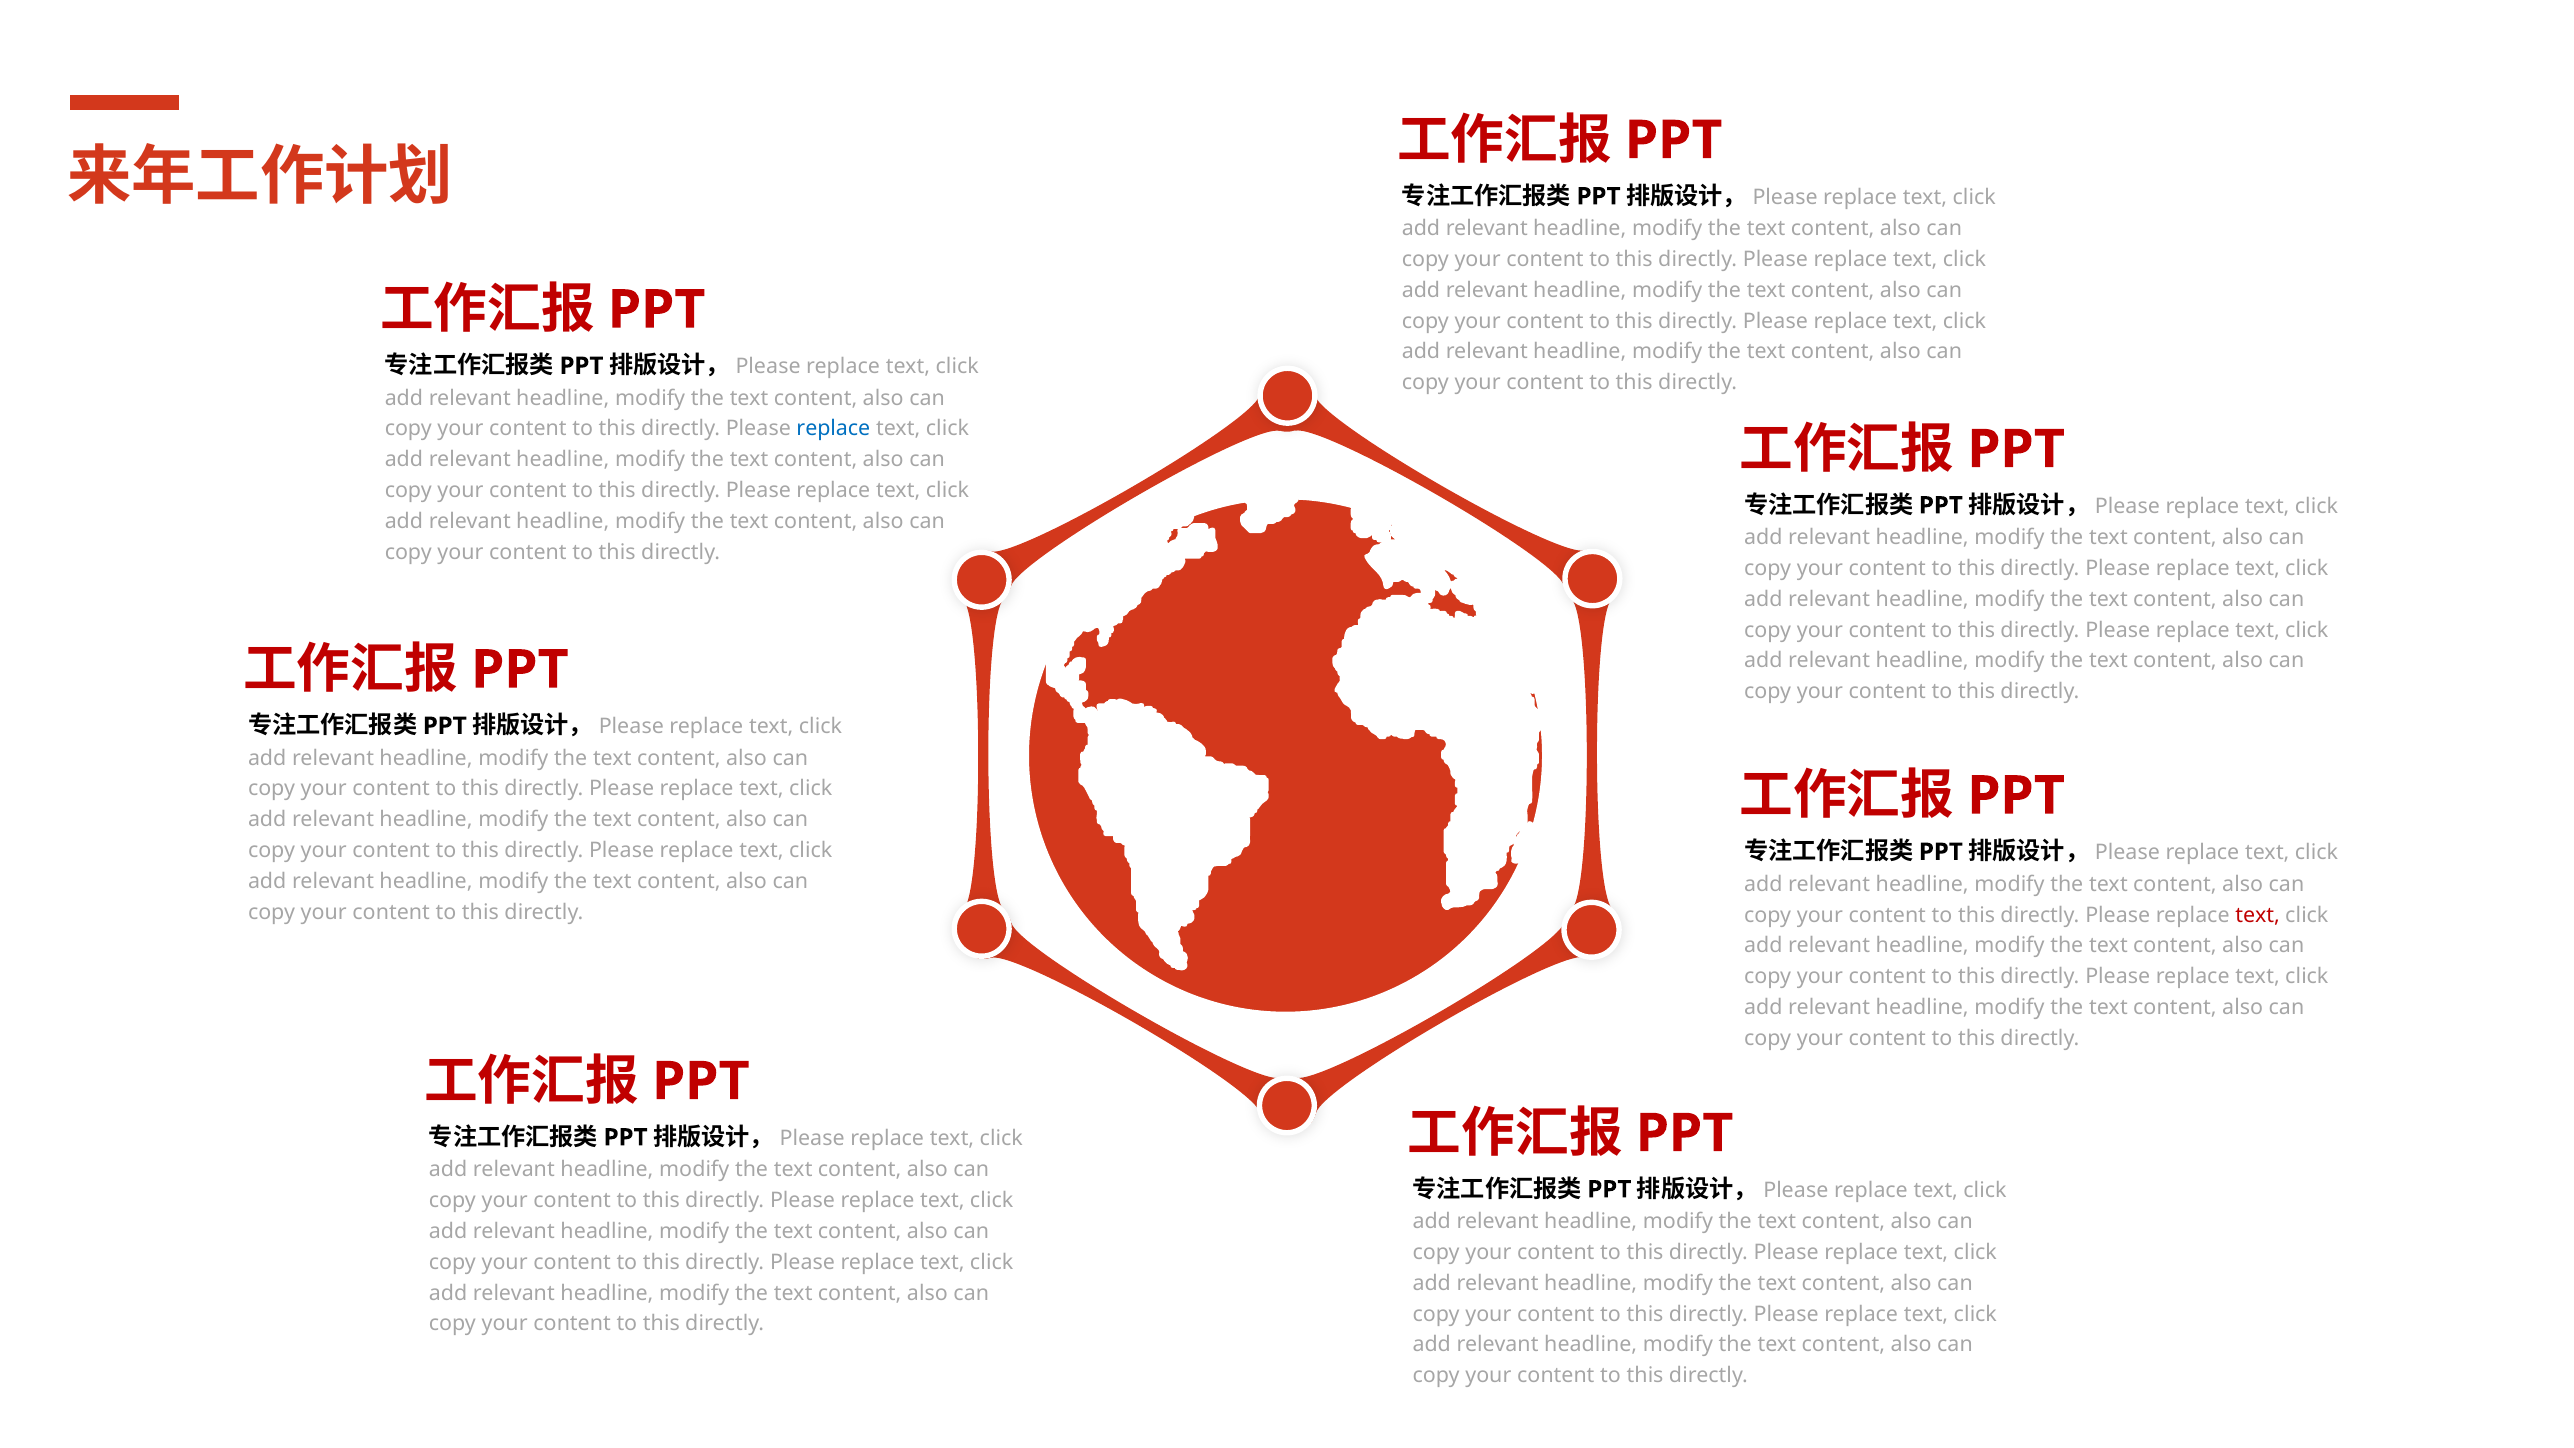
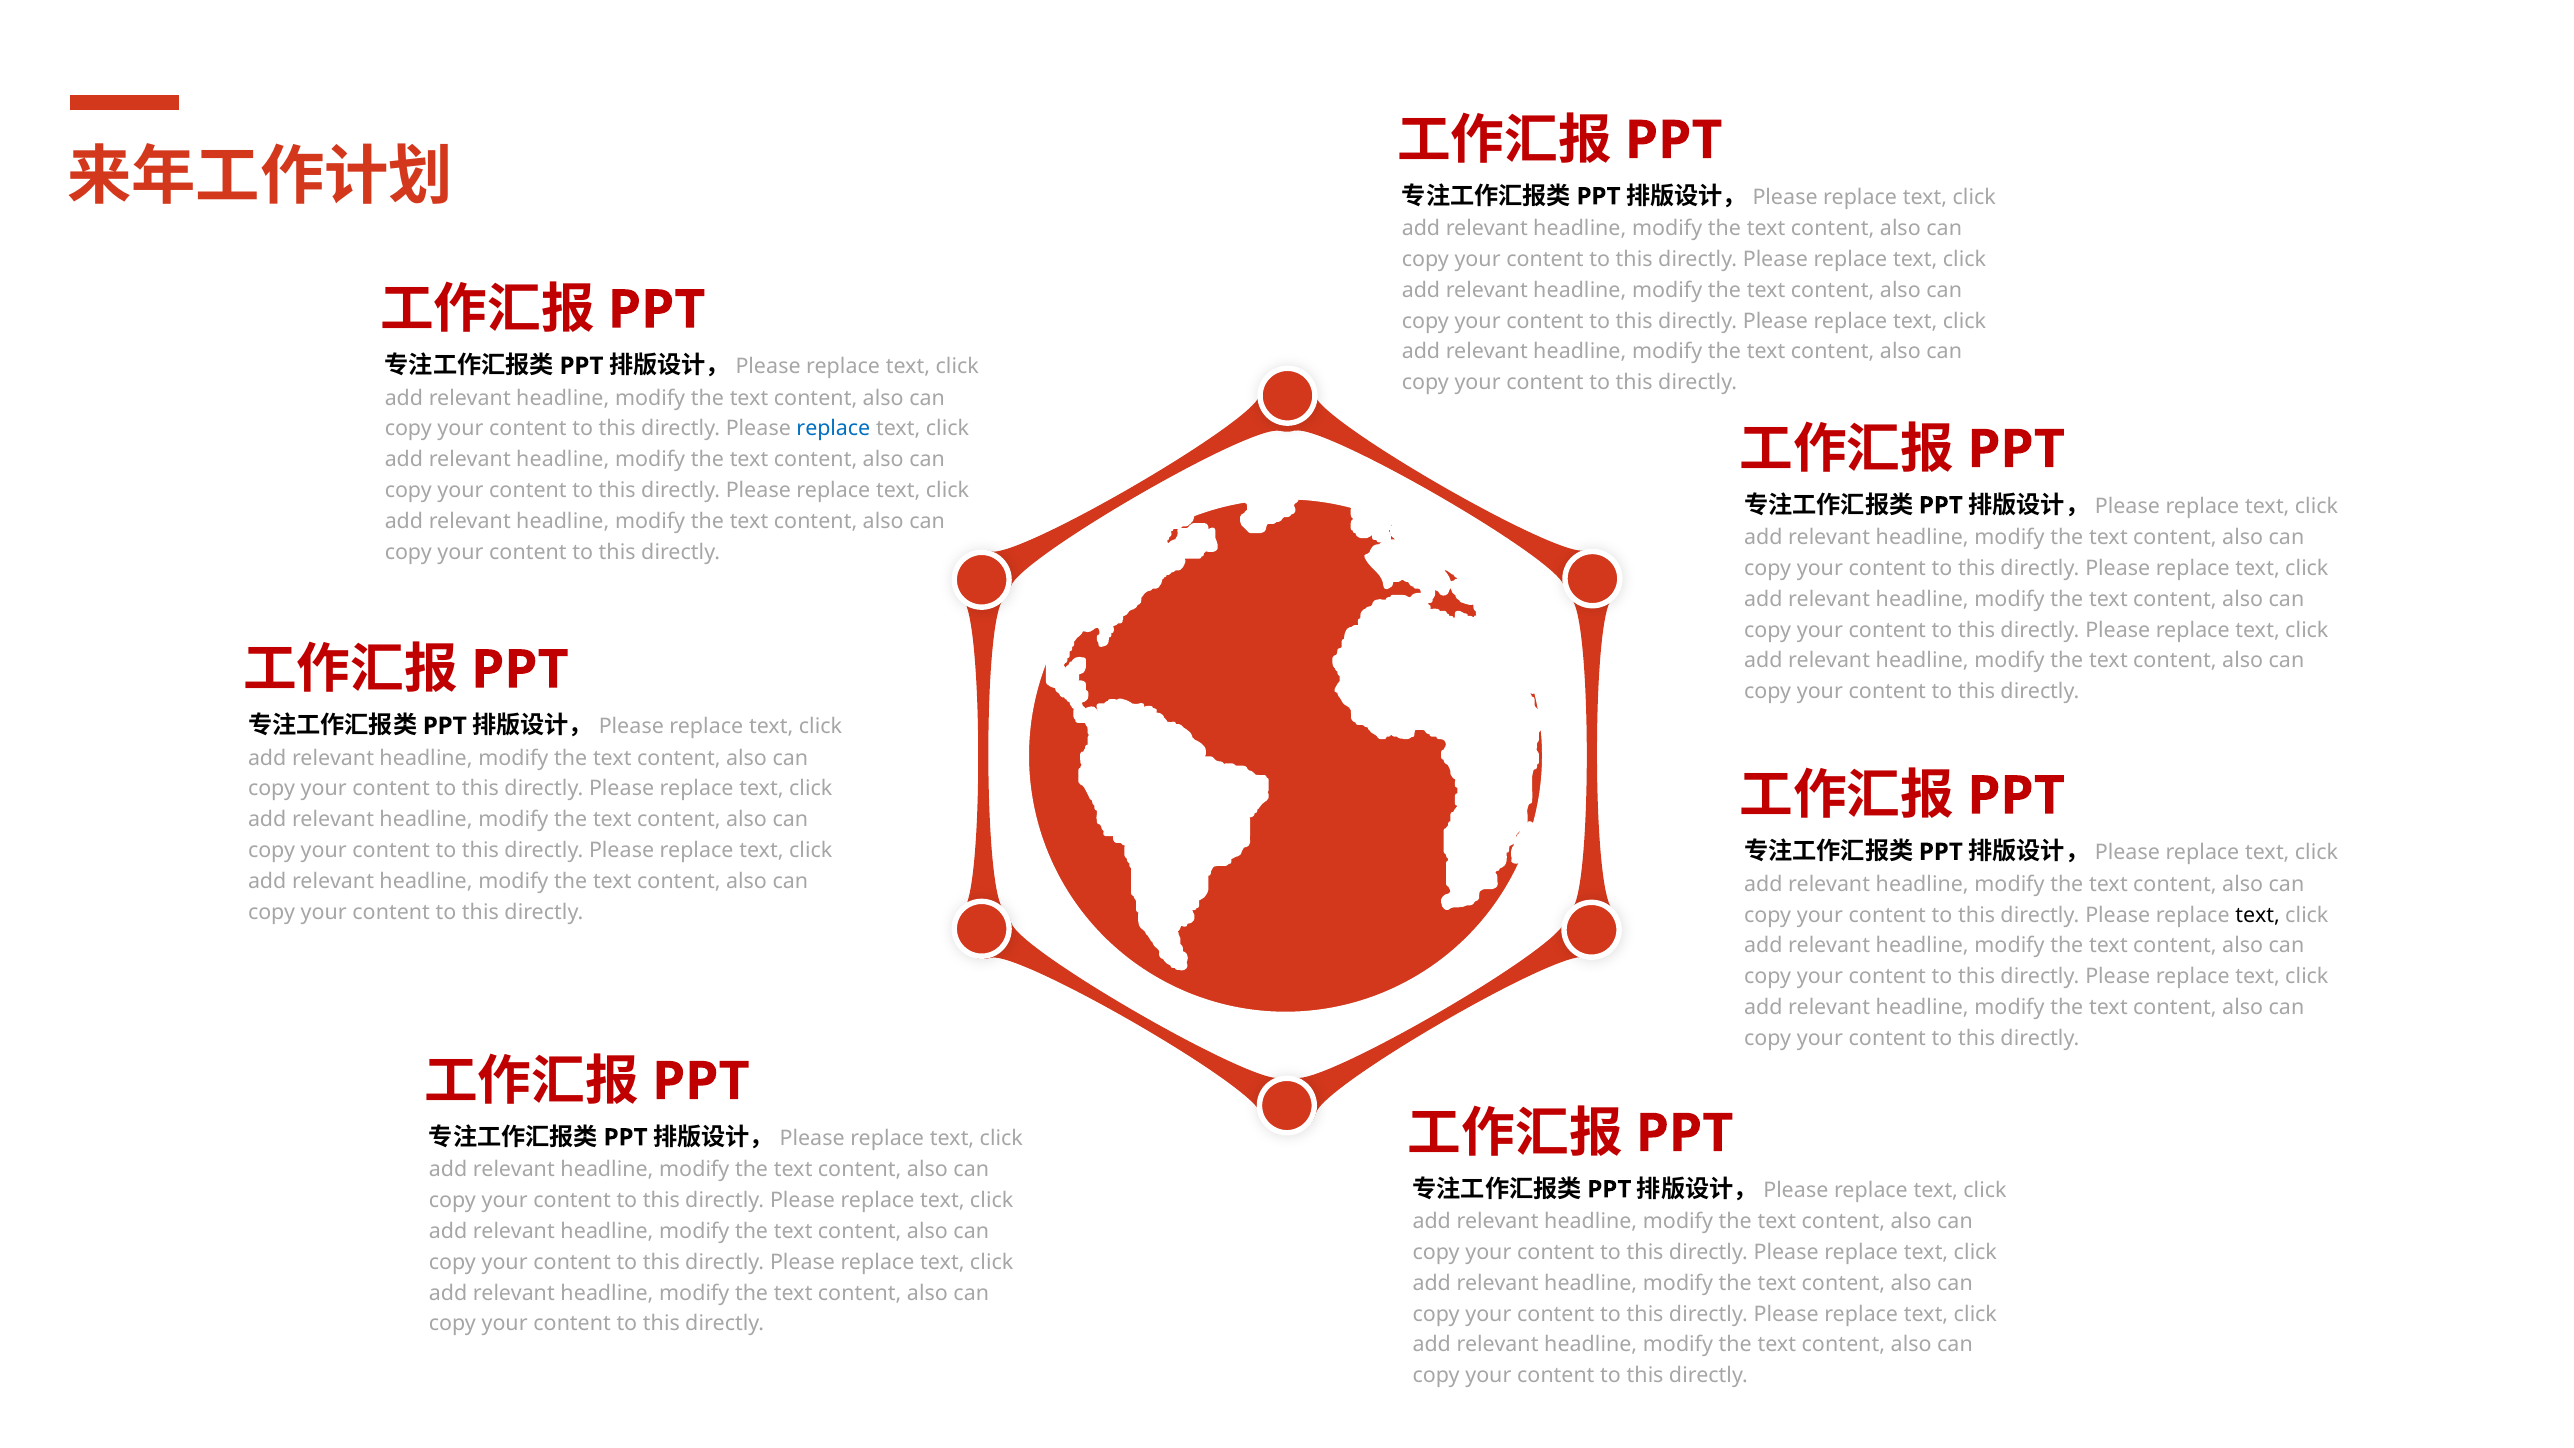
text at (2258, 915) colour: red -> black
